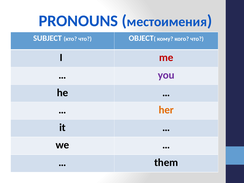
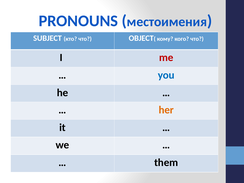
you colour: purple -> blue
